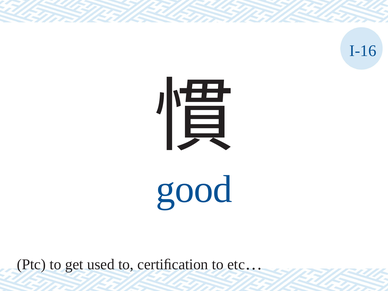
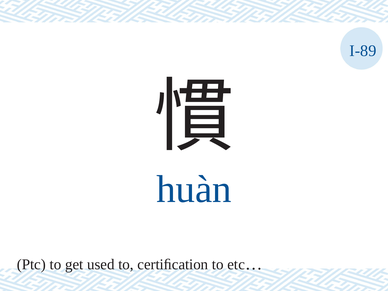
I-16: I-16 -> I-89
good: good -> huàn
